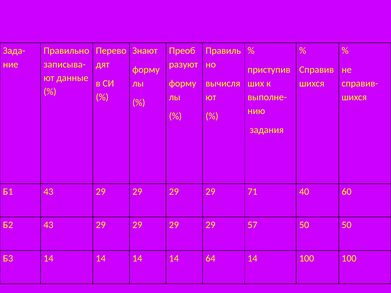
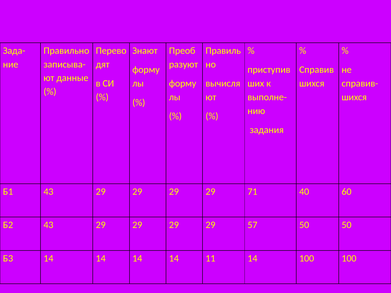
64: 64 -> 11
